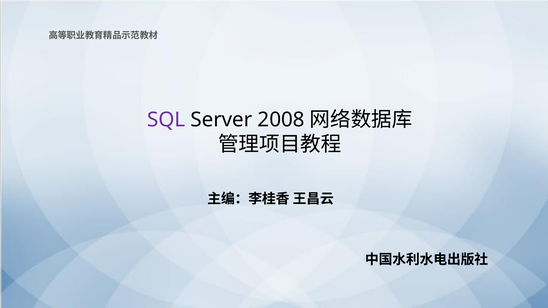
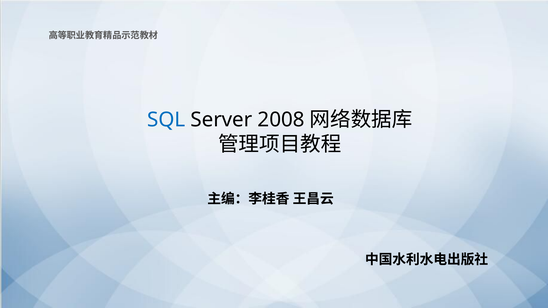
SQL colour: purple -> blue
